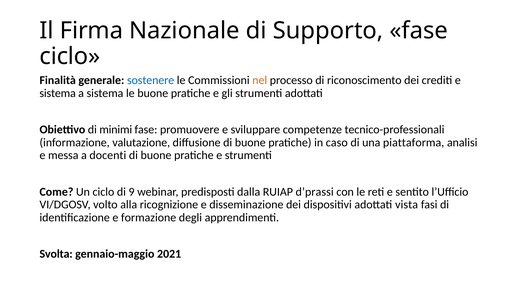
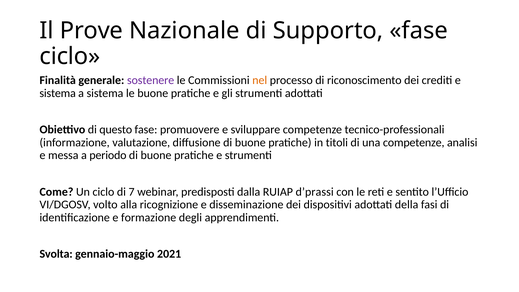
Firma: Firma -> Prove
sostenere colour: blue -> purple
minimi: minimi -> questo
caso: caso -> titoli
una piattaforma: piattaforma -> competenze
docenti: docenti -> periodo
9: 9 -> 7
vista: vista -> della
